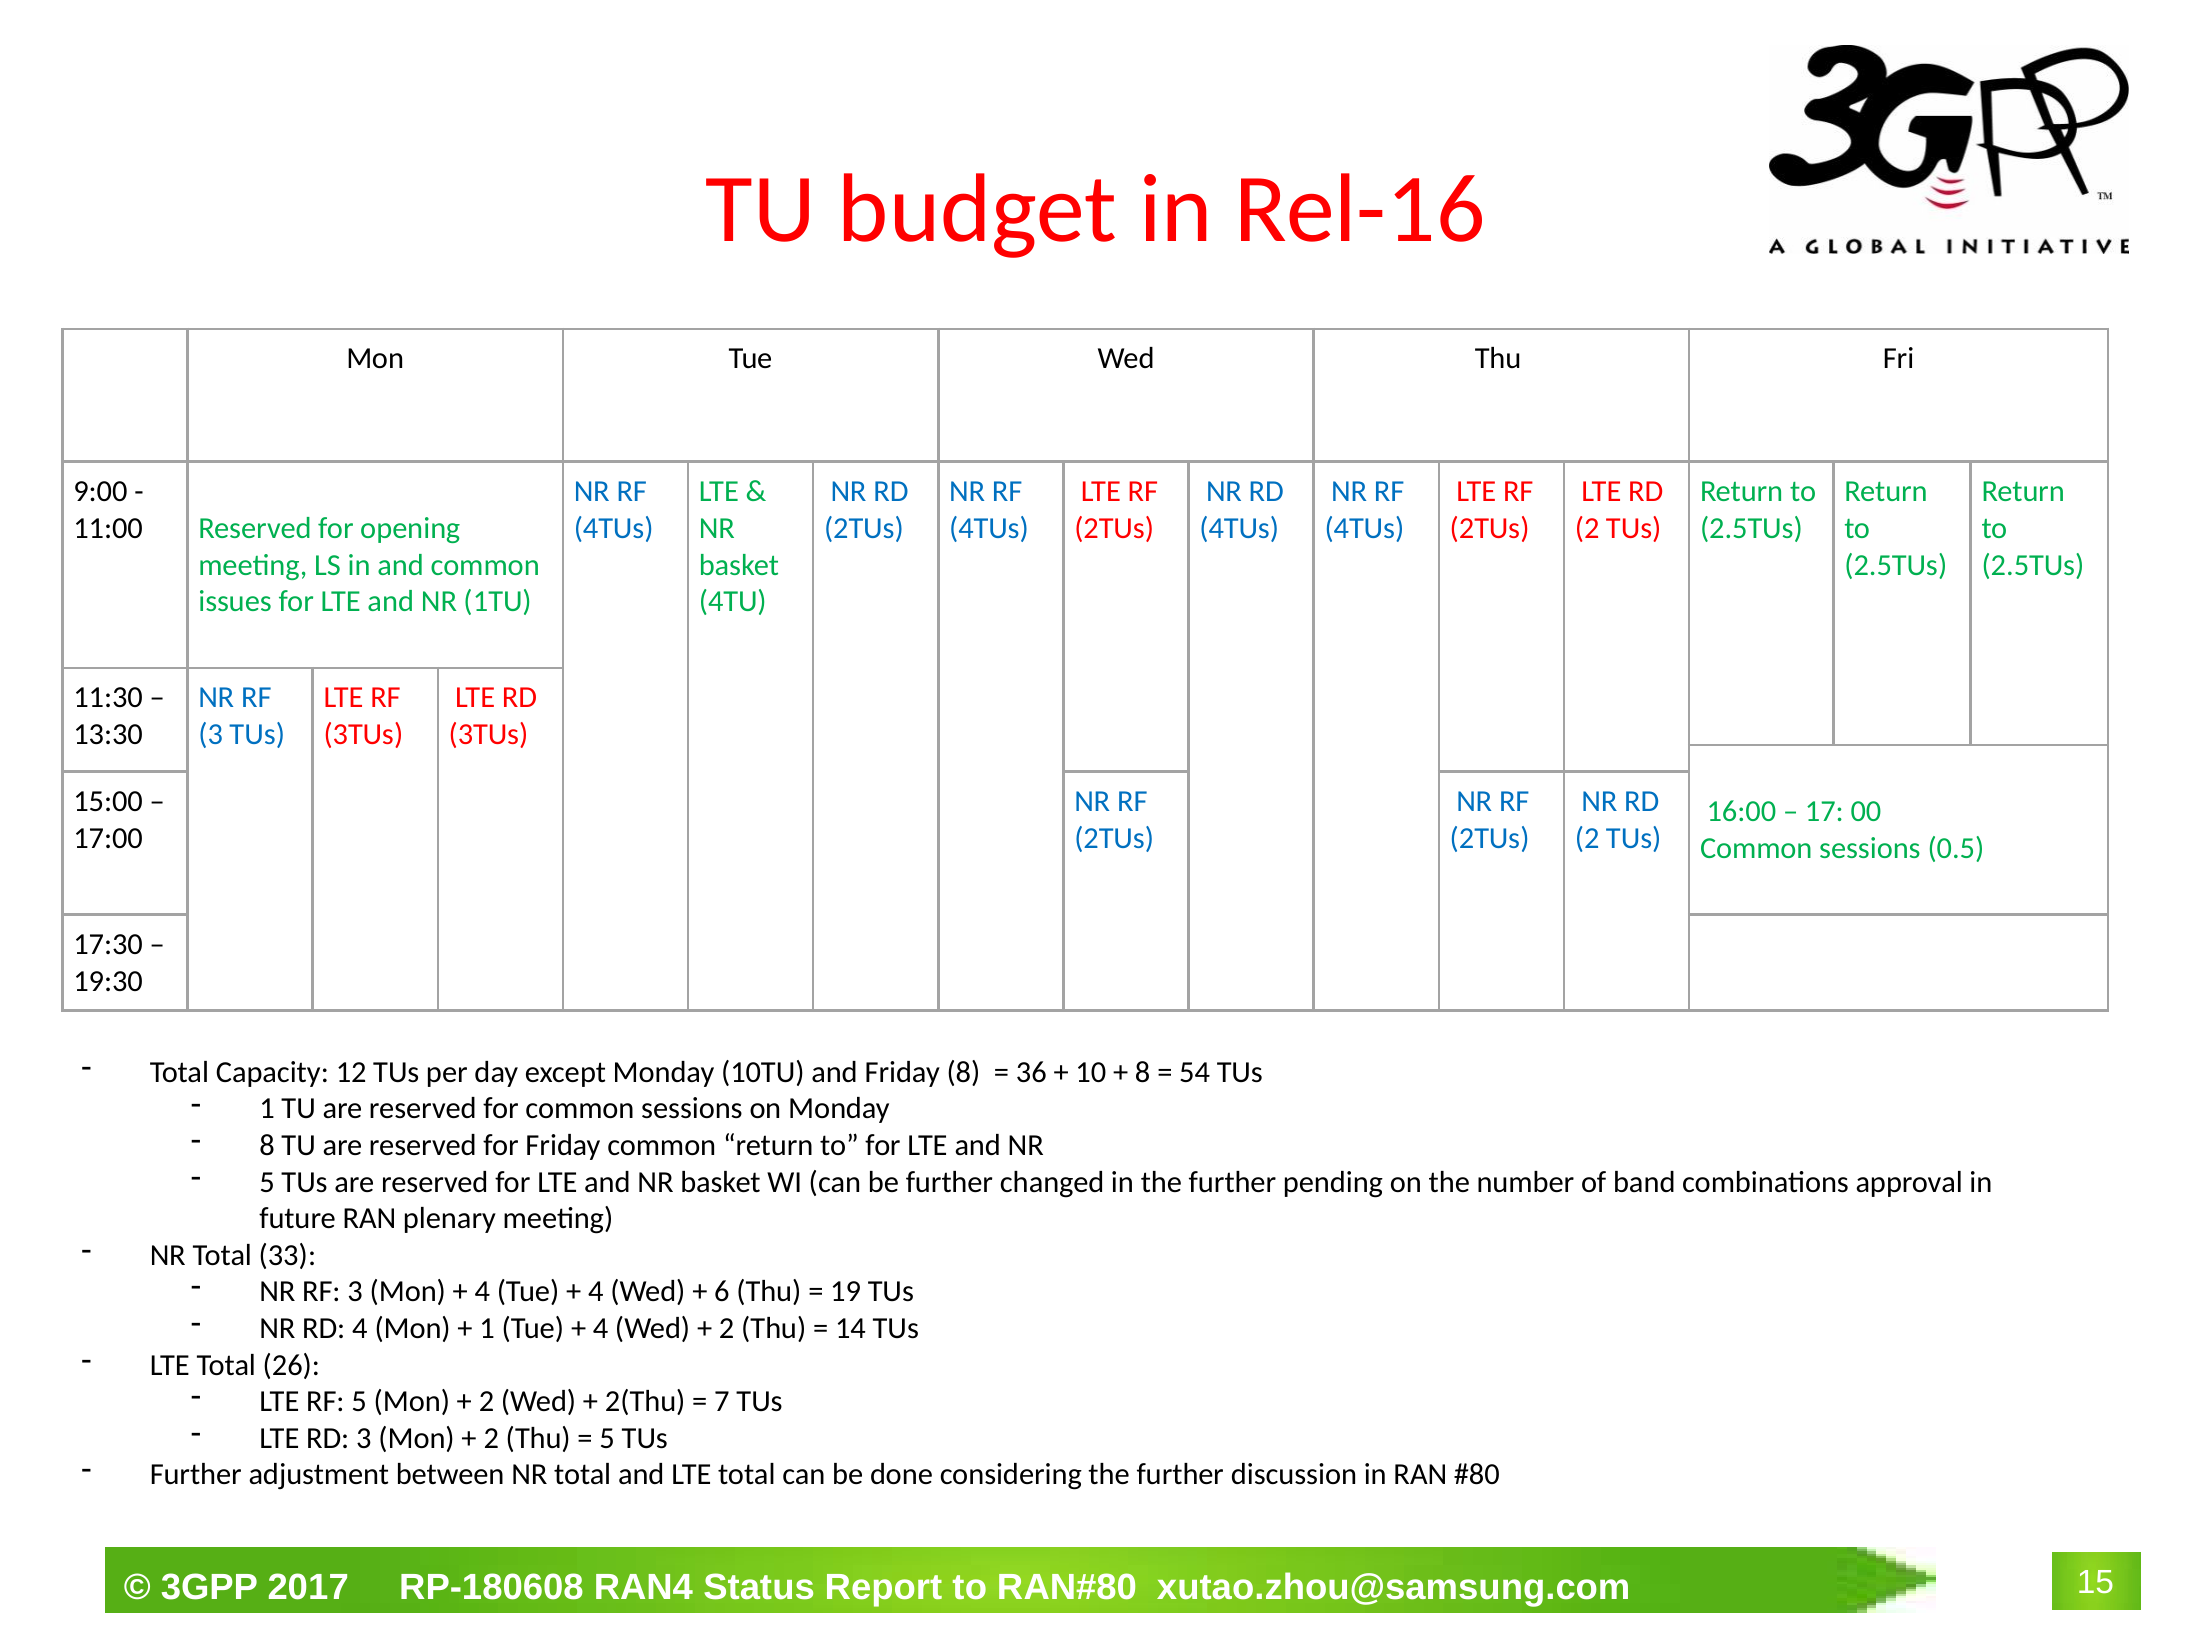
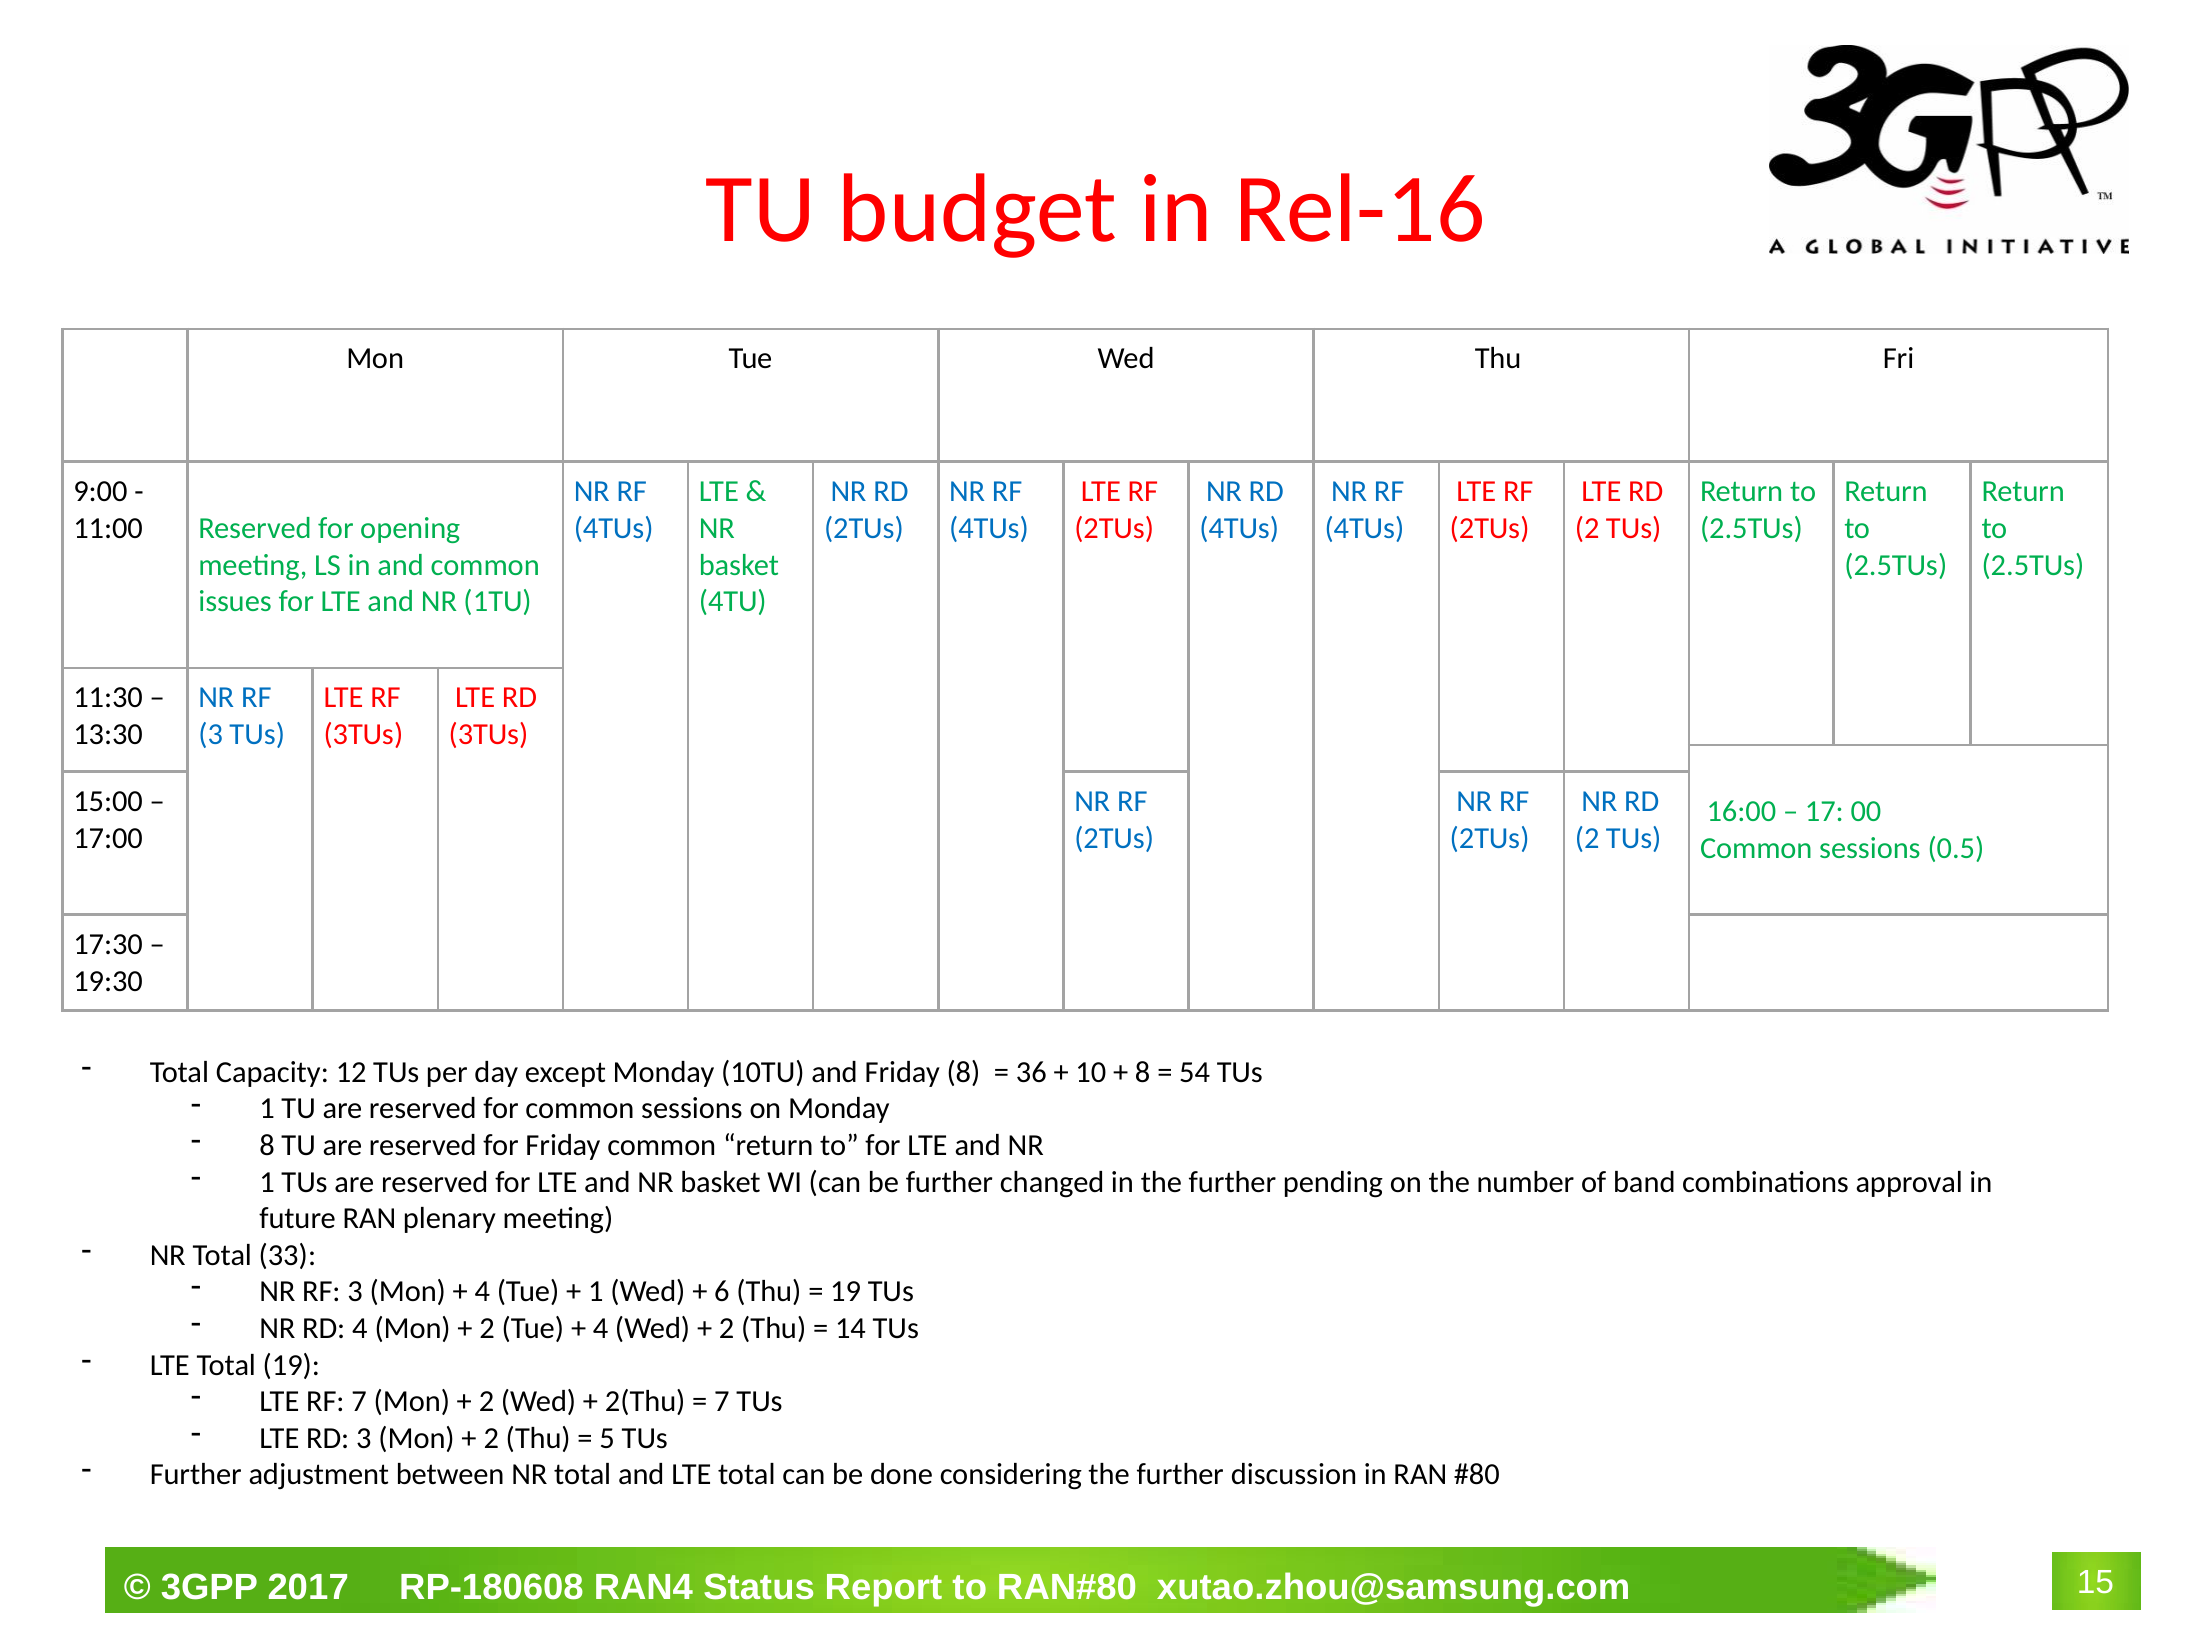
5 at (267, 1182): 5 -> 1
4 at (596, 1292): 4 -> 1
1 at (487, 1328): 1 -> 2
Total 26: 26 -> 19
RF 5: 5 -> 7
